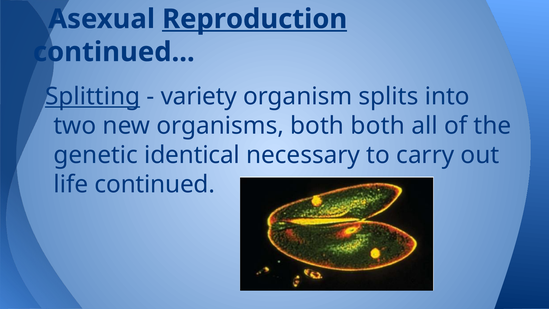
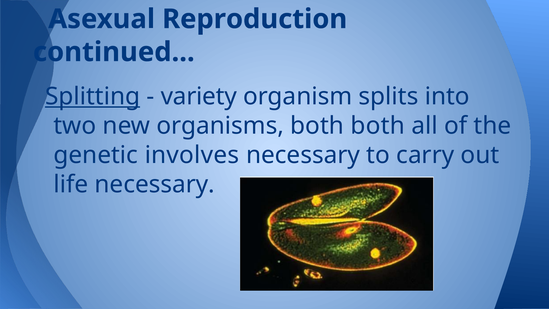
Reproduction underline: present -> none
identical: identical -> involves
life continued: continued -> necessary
